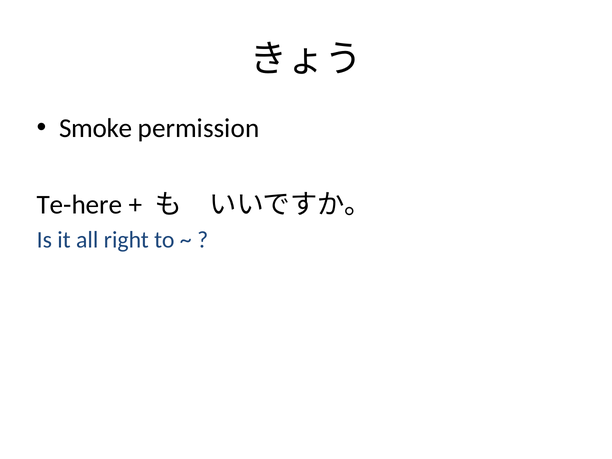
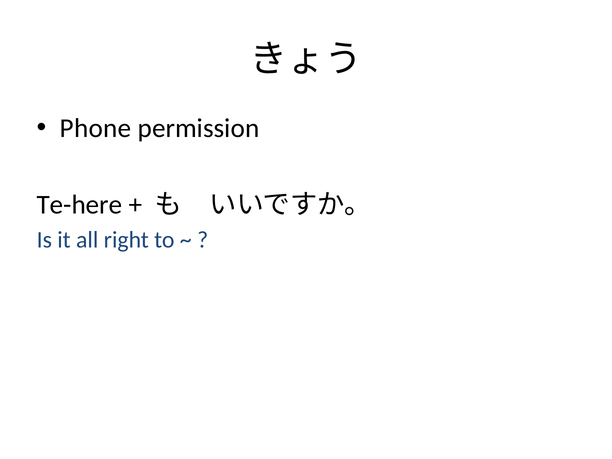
Smoke: Smoke -> Phone
